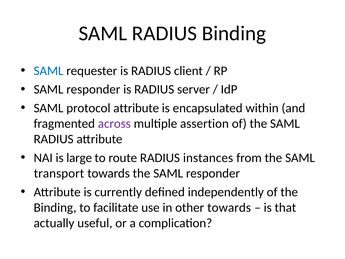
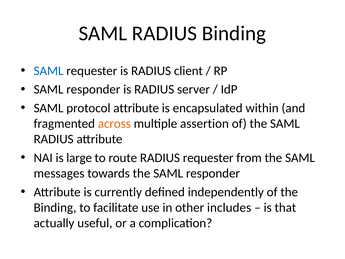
across colour: purple -> orange
RADIUS instances: instances -> requester
transport: transport -> messages
other towards: towards -> includes
